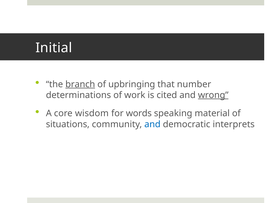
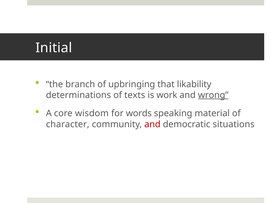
branch underline: present -> none
number: number -> likability
work: work -> texts
cited: cited -> work
situations: situations -> character
and at (152, 124) colour: blue -> red
interprets: interprets -> situations
